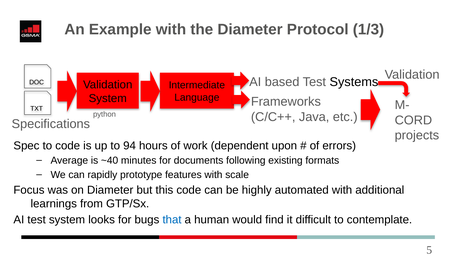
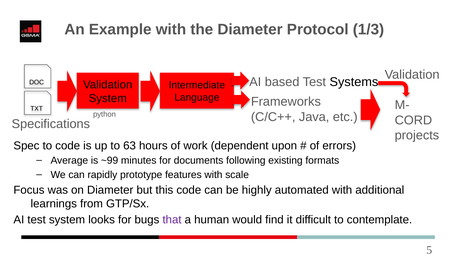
94: 94 -> 63
~40: ~40 -> ~99
that colour: blue -> purple
